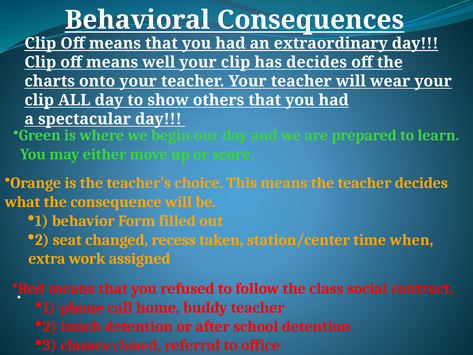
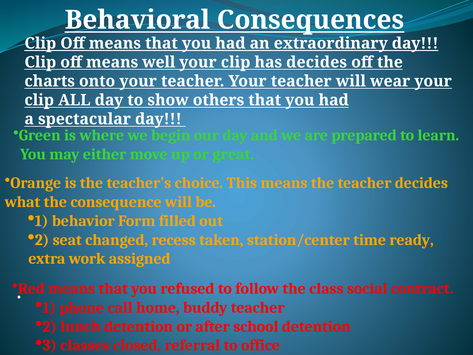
score: score -> great
when: when -> ready
